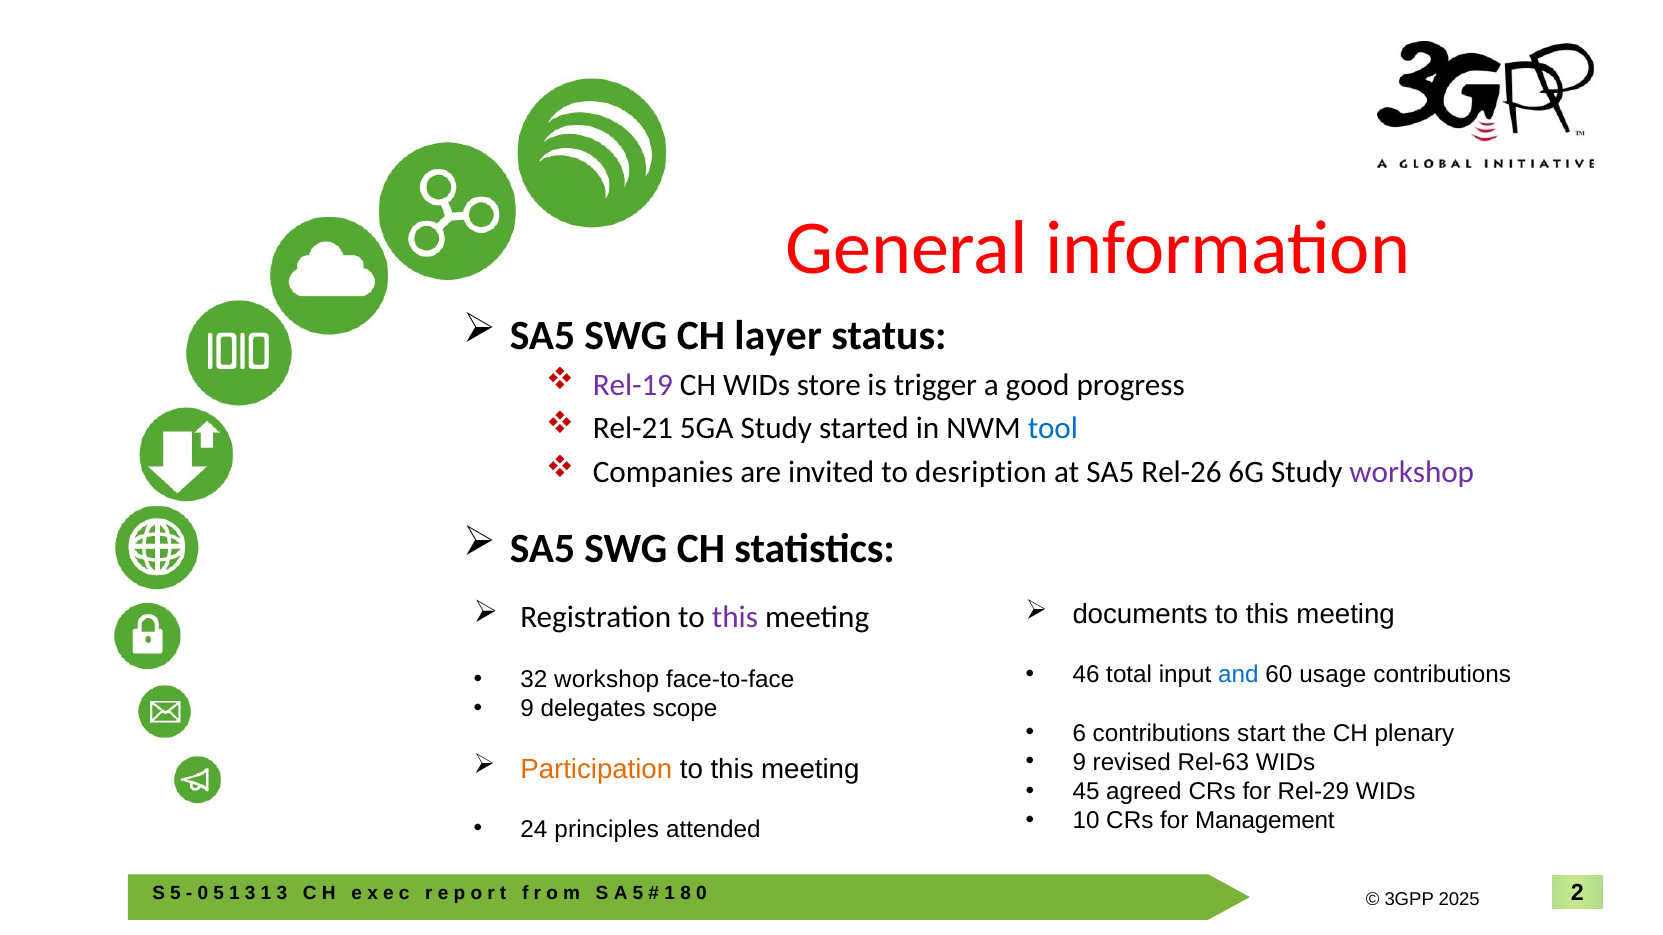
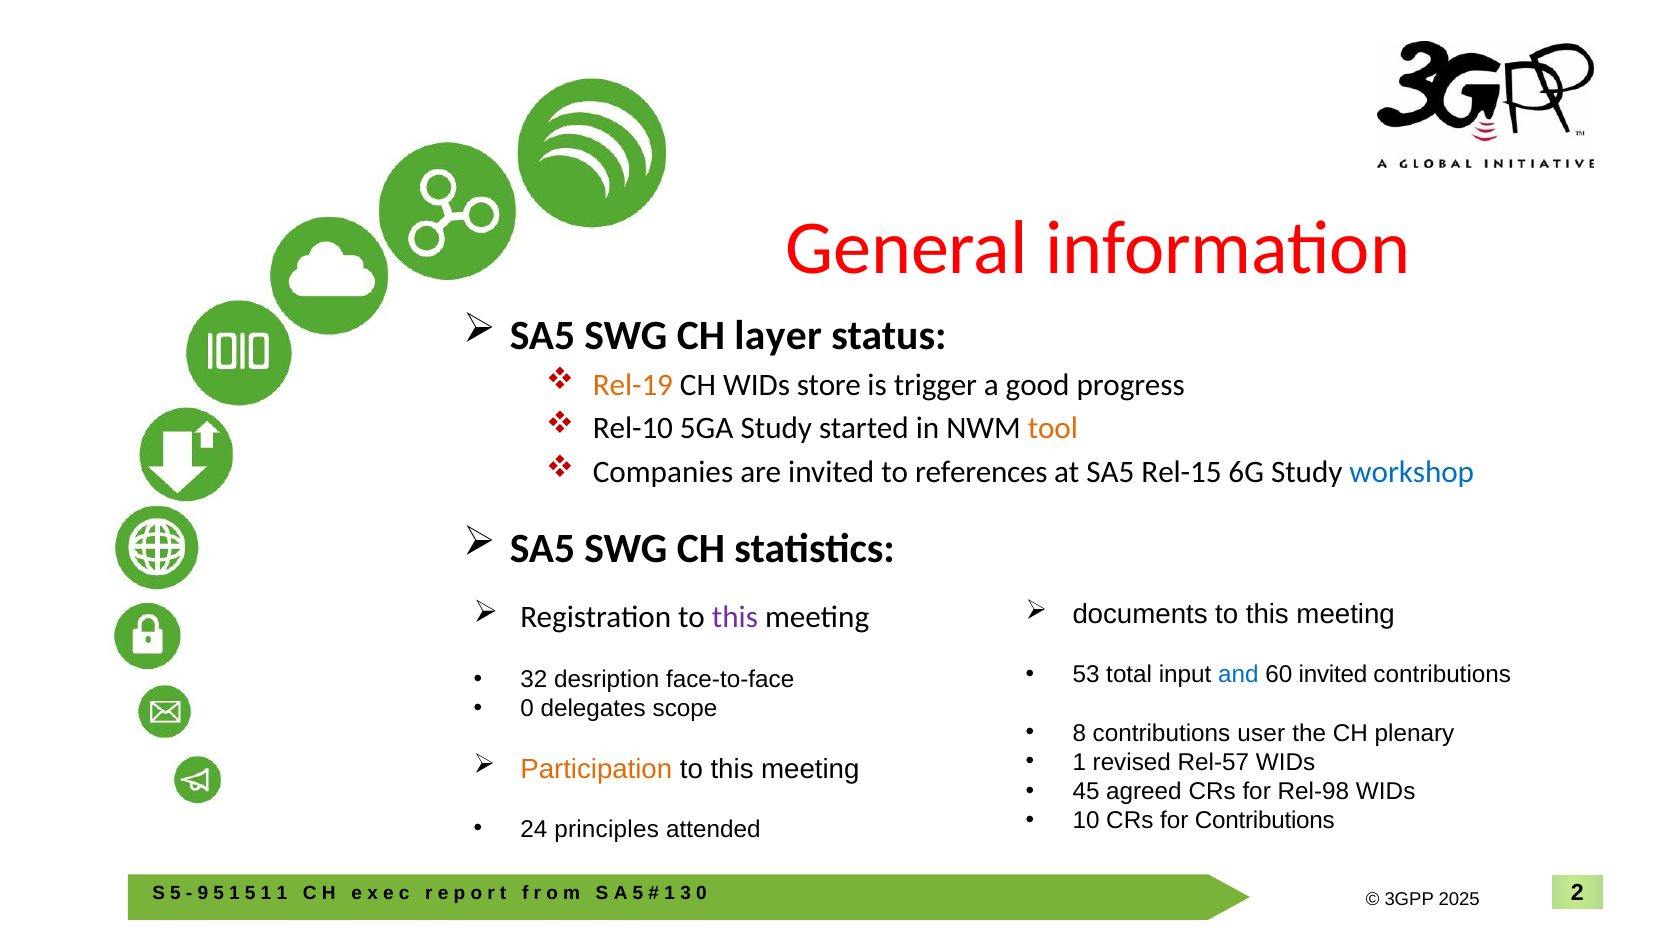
Rel-19 colour: purple -> orange
Rel-21: Rel-21 -> Rel-10
tool colour: blue -> orange
desription: desription -> references
Rel-26: Rel-26 -> Rel-15
workshop at (1412, 472) colour: purple -> blue
46: 46 -> 53
60 usage: usage -> invited
32 workshop: workshop -> desription
9 at (527, 709): 9 -> 0
6: 6 -> 8
start: start -> user
9 at (1079, 763): 9 -> 1
Rel-63: Rel-63 -> Rel-57
Rel-29: Rel-29 -> Rel-98
for Management: Management -> Contributions
0 at (203, 894): 0 -> 9
3 at (250, 894): 3 -> 5
3 at (282, 894): 3 -> 1
8: 8 -> 3
